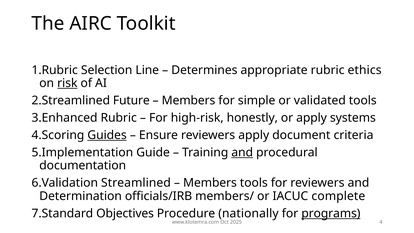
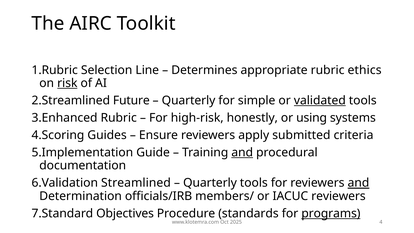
Members at (189, 100): Members -> Quarterly
validated underline: none -> present
or apply: apply -> using
Guides underline: present -> none
document: document -> submitted
Members at (210, 183): Members -> Quarterly
and at (358, 183) underline: none -> present
IACUC complete: complete -> reviewers
nationally: nationally -> standards
